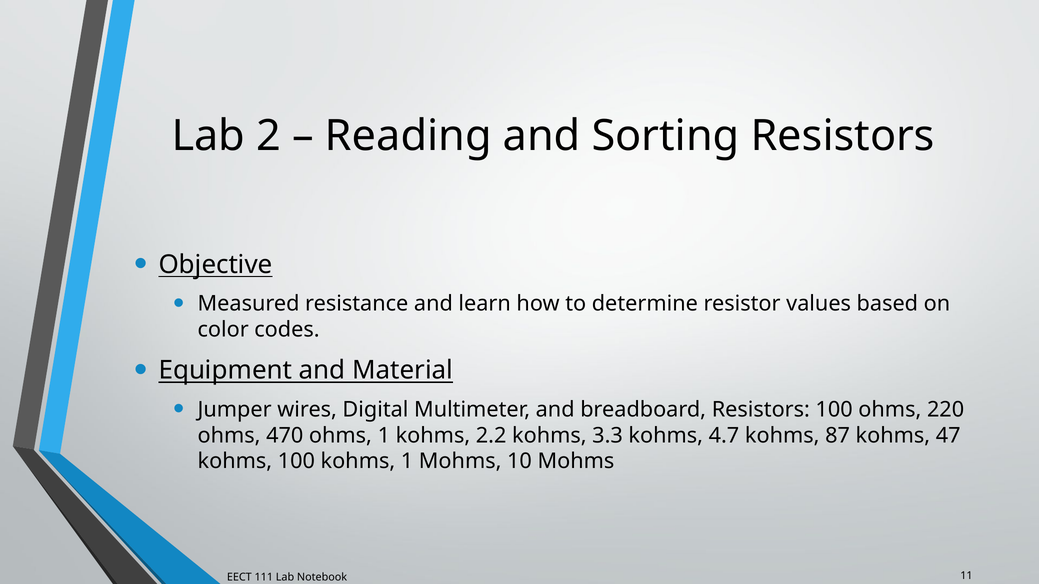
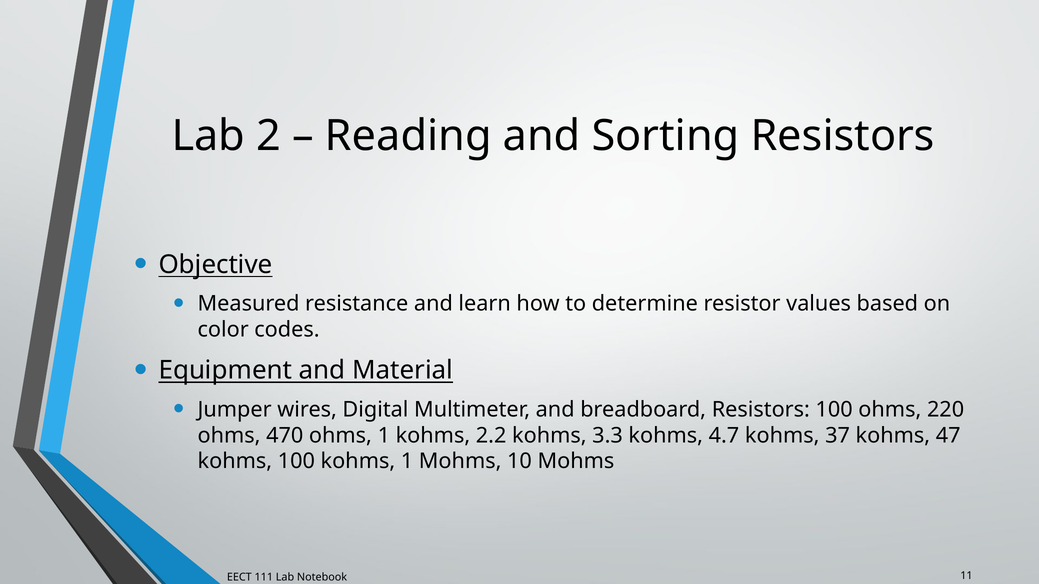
87: 87 -> 37
